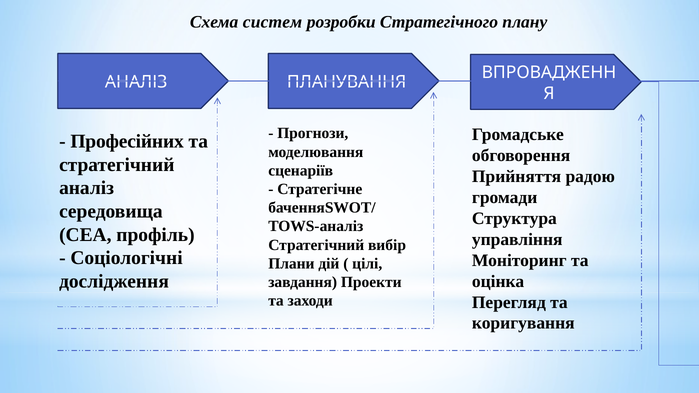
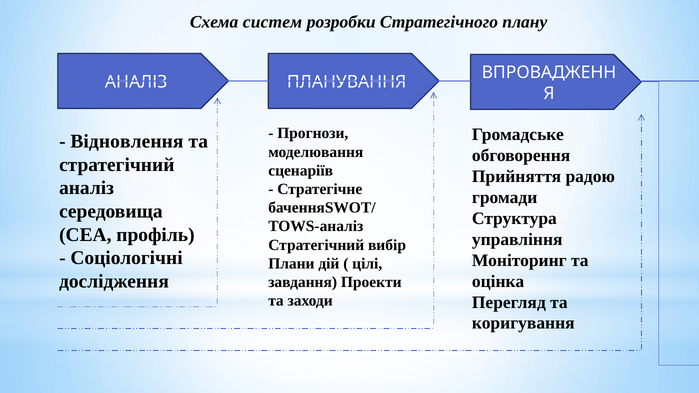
Професійних: Професійних -> Відновлення
